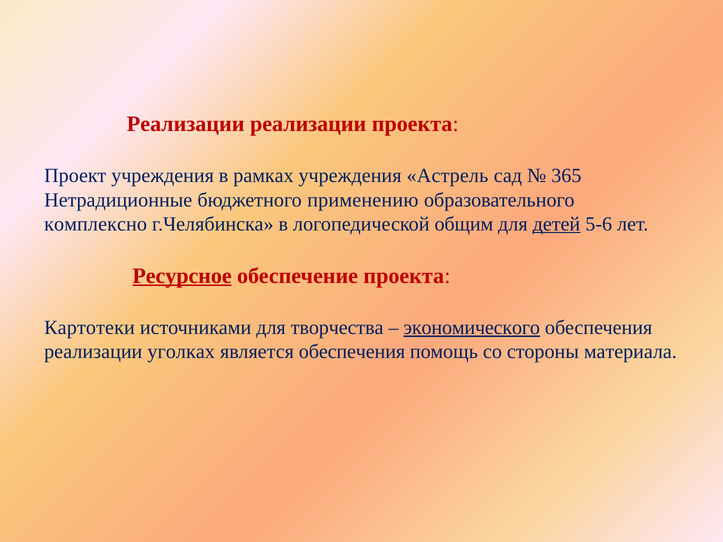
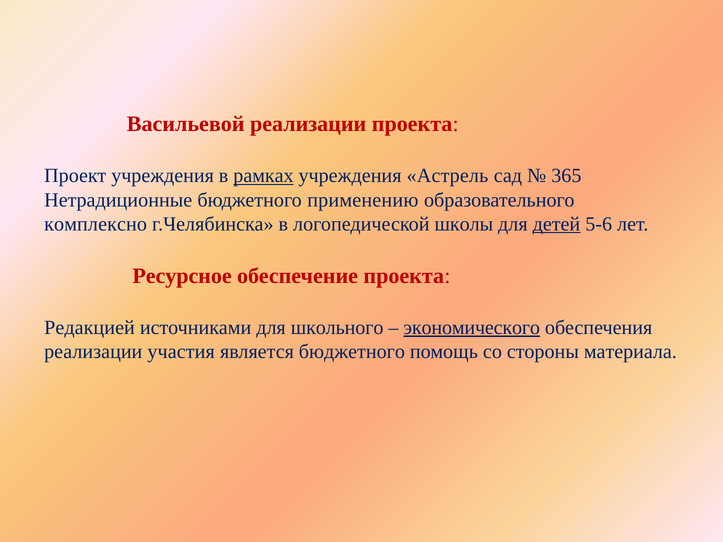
Реализации at (186, 124): Реализации -> Васильевой
рамках underline: none -> present
общим: общим -> школы
Ресурсное underline: present -> none
Картотеки: Картотеки -> Редакцией
творчества: творчества -> школьного
уголках: уголках -> участия
является обеспечения: обеспечения -> бюджетного
